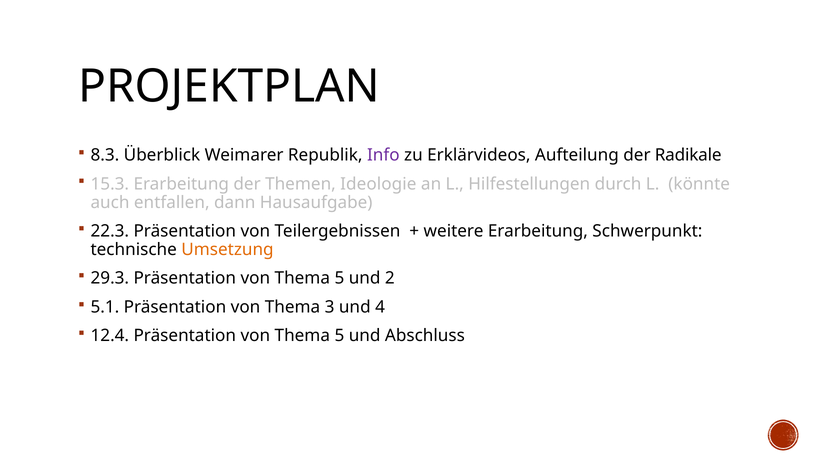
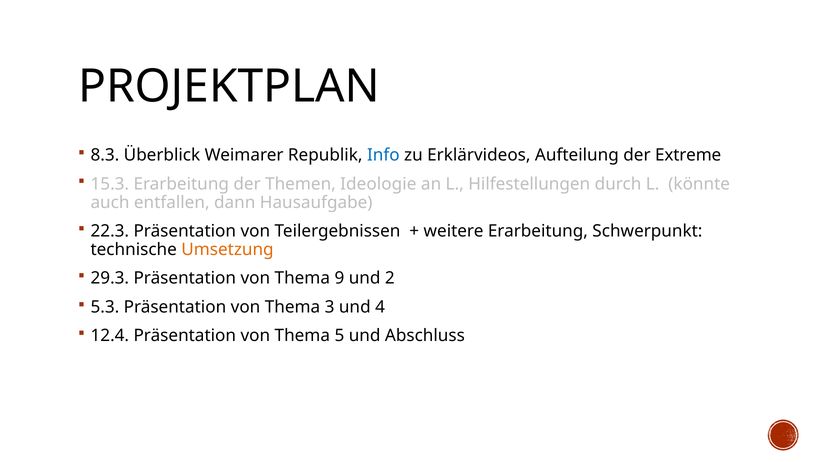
Info colour: purple -> blue
Radikale: Radikale -> Extreme
5 at (339, 278): 5 -> 9
5.1: 5.1 -> 5.3
